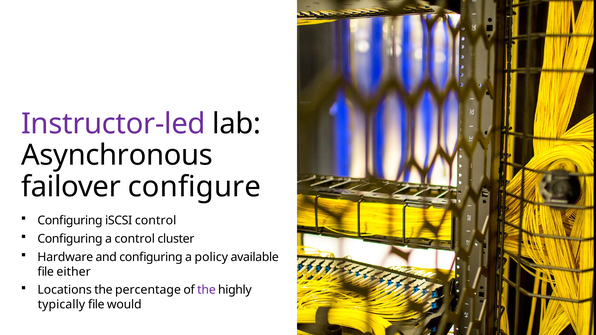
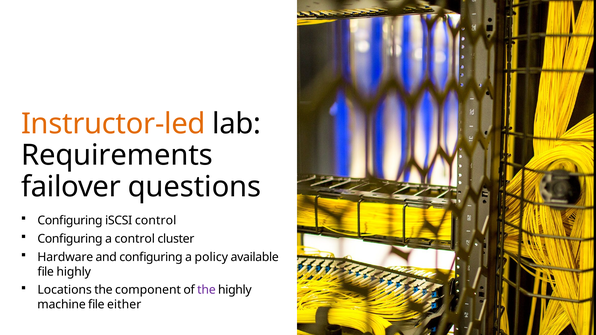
Instructor-led colour: purple -> orange
Asynchronous: Asynchronous -> Requirements
configure: configure -> questions
file either: either -> highly
percentage: percentage -> component
typically: typically -> machine
would: would -> either
